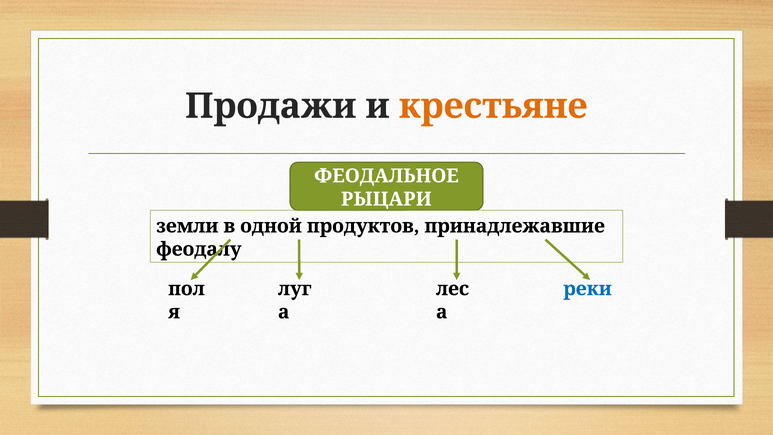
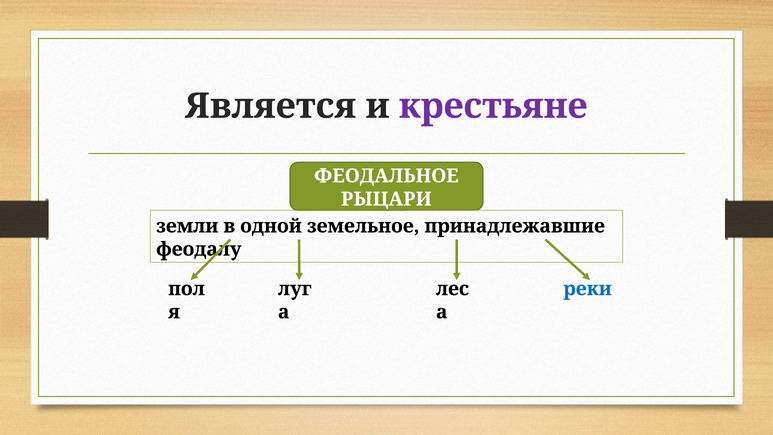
Продажи: Продажи -> Является
крестьяне colour: orange -> purple
продуктов: продуктов -> земельное
